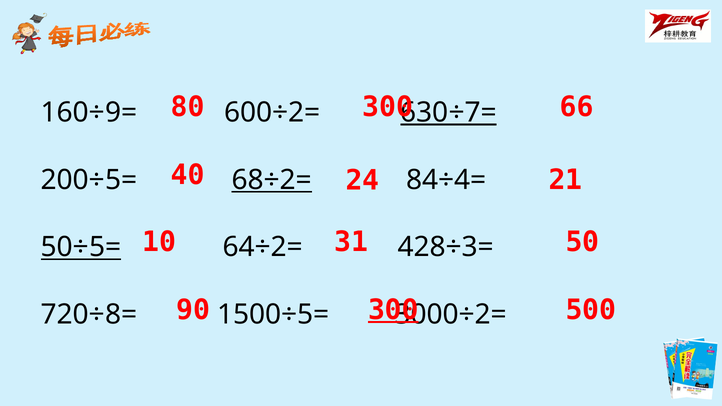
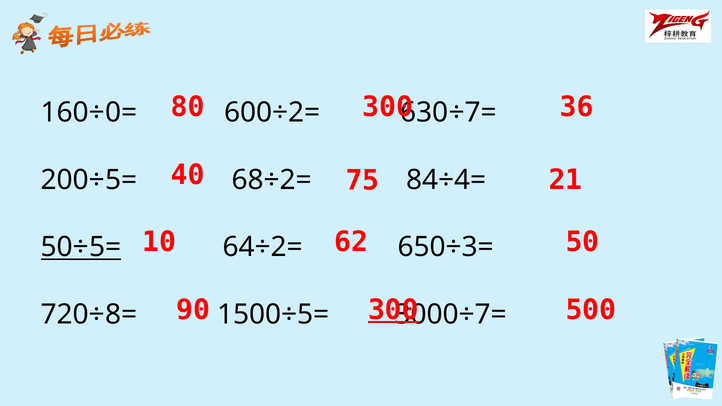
66: 66 -> 36
160÷9=: 160÷9= -> 160÷0=
630÷7= underline: present -> none
24: 24 -> 75
68÷2= underline: present -> none
31: 31 -> 62
428÷3=: 428÷3= -> 650÷3=
3000÷2=: 3000÷2= -> 3000÷7=
